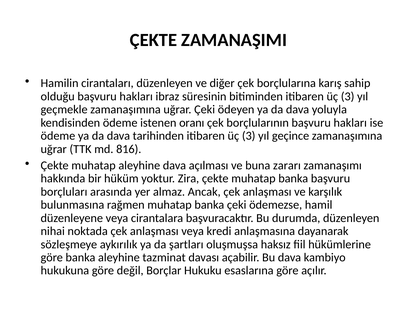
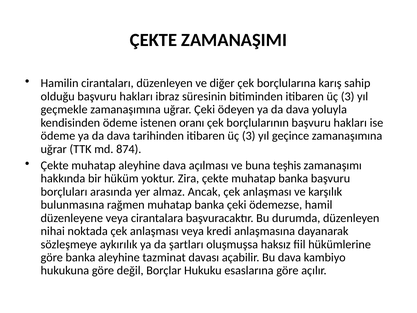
816: 816 -> 874
zararı: zararı -> teşhis
